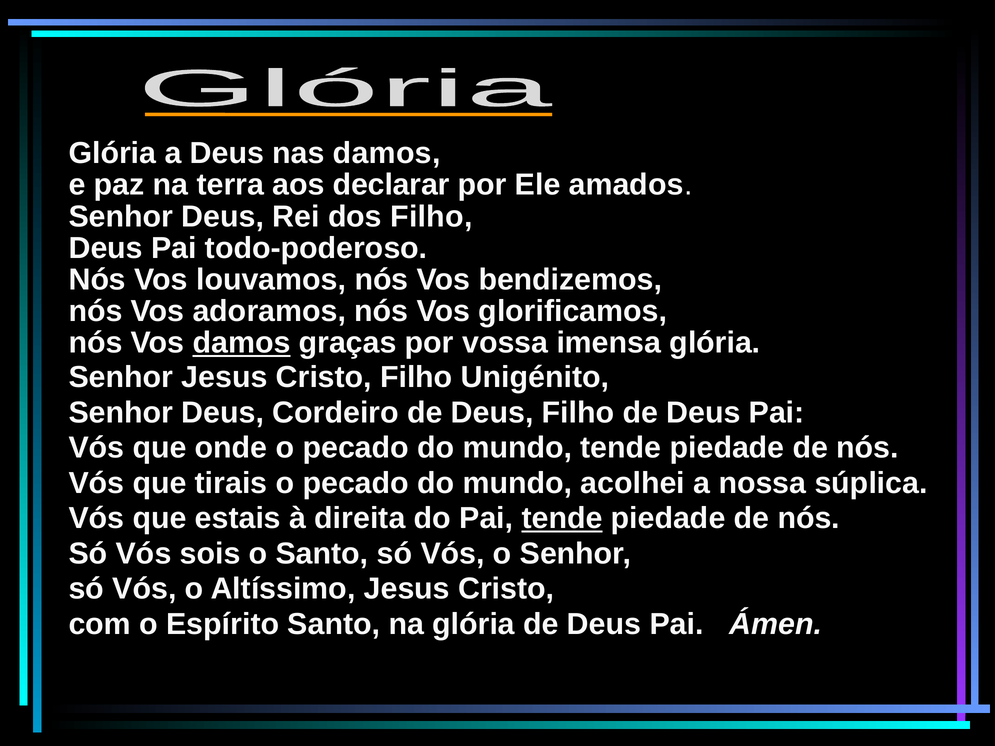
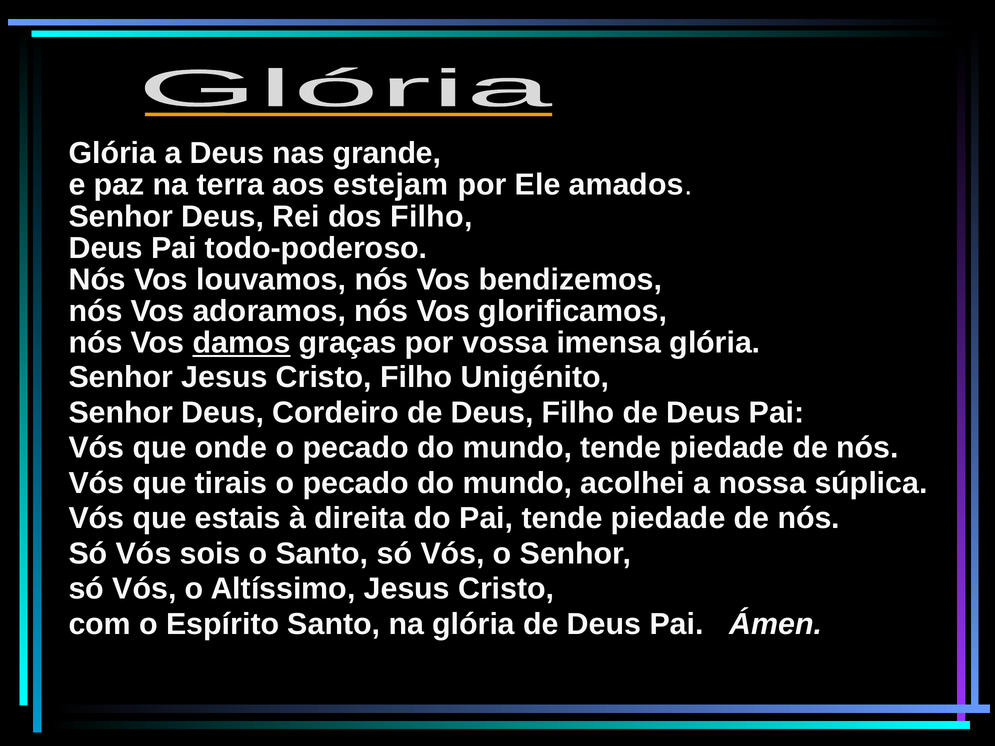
nas damos: damos -> grande
declarar: declarar -> estejam
tende at (562, 519) underline: present -> none
